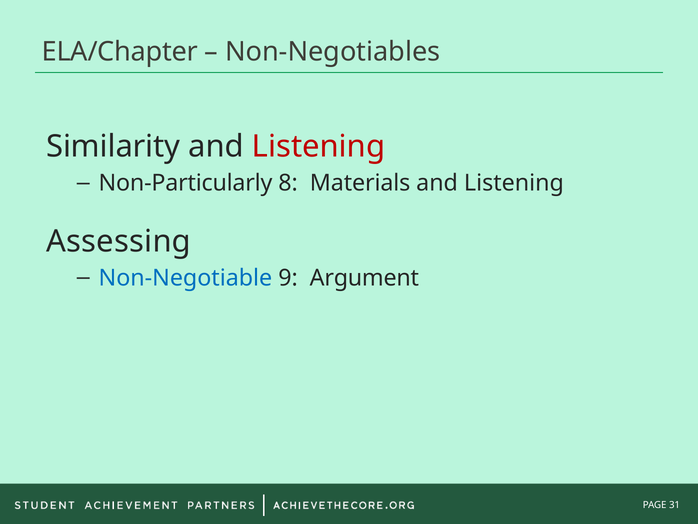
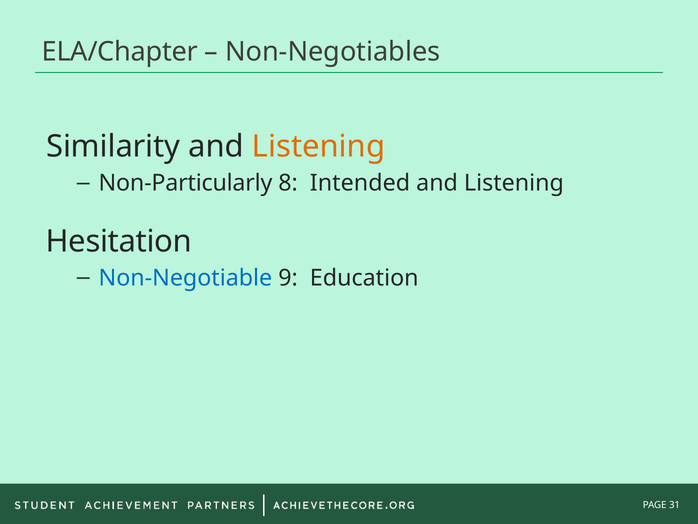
Listening at (319, 146) colour: red -> orange
Materials: Materials -> Intended
Assessing: Assessing -> Hesitation
Argument: Argument -> Education
